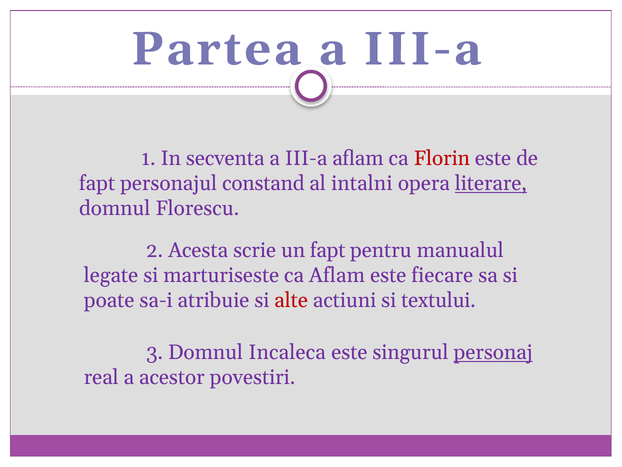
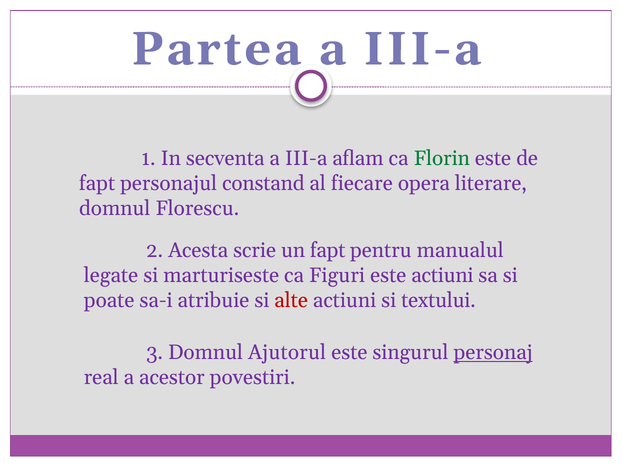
Florin colour: red -> green
intalni: intalni -> fiecare
literare underline: present -> none
ca Aflam: Aflam -> Figuri
este fiecare: fiecare -> actiuni
Incaleca: Incaleca -> Ajutorul
